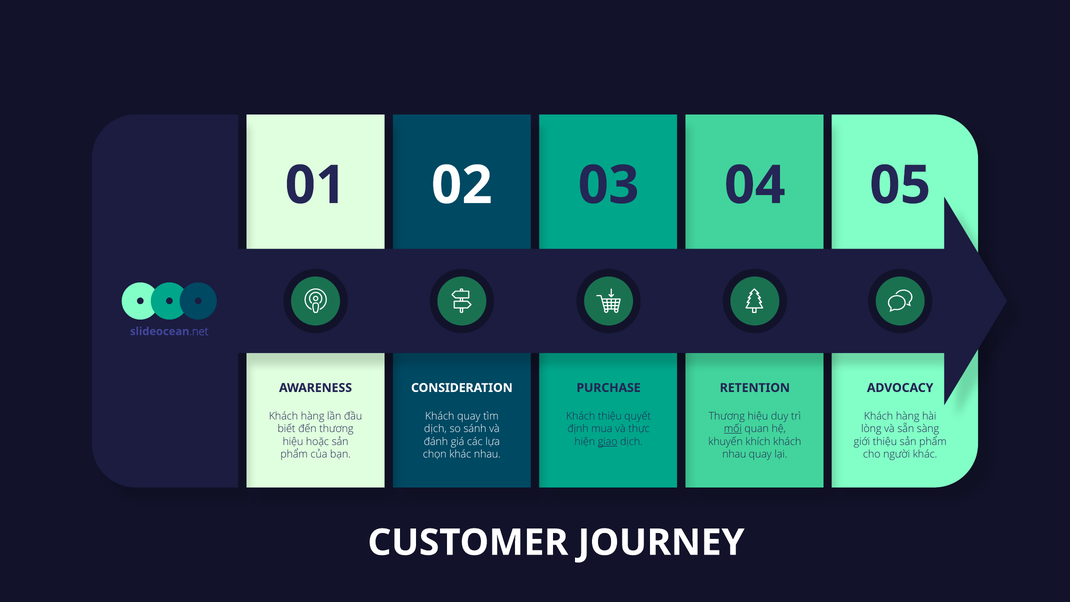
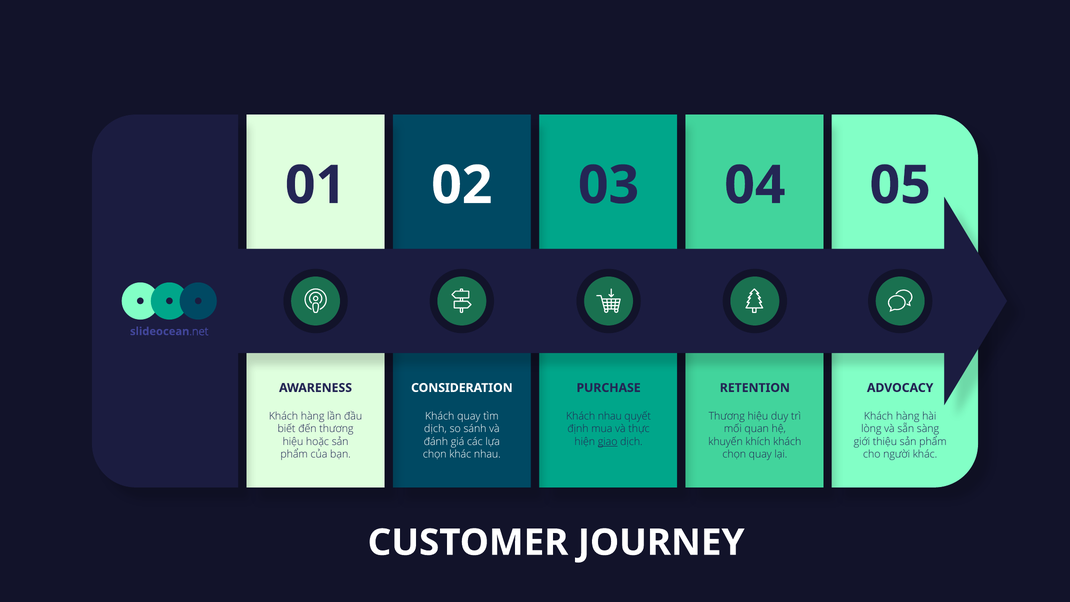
Khách thiệu: thiệu -> nhau
mối underline: present -> none
nhau at (734, 454): nhau -> chọn
